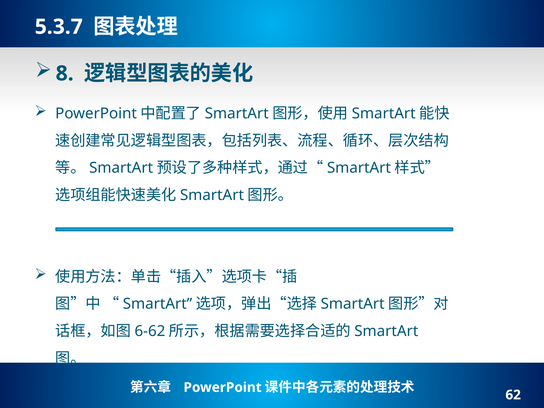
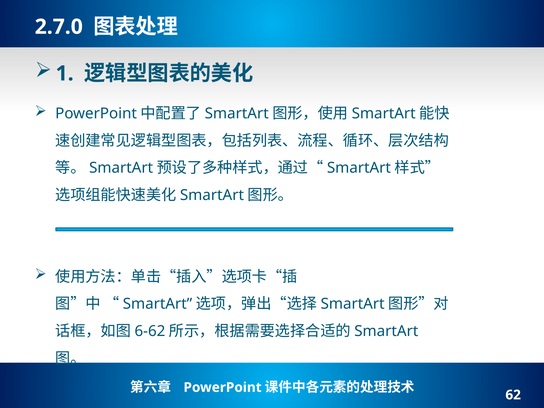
5.3.7: 5.3.7 -> 2.7.0
8: 8 -> 1
